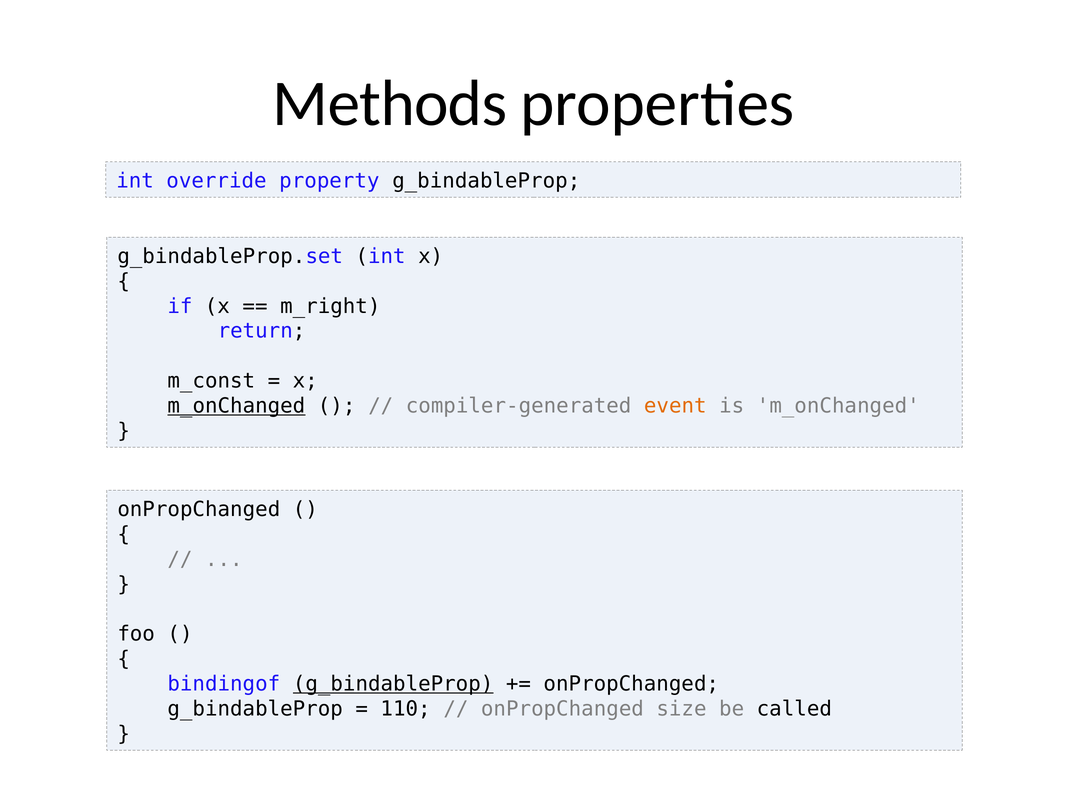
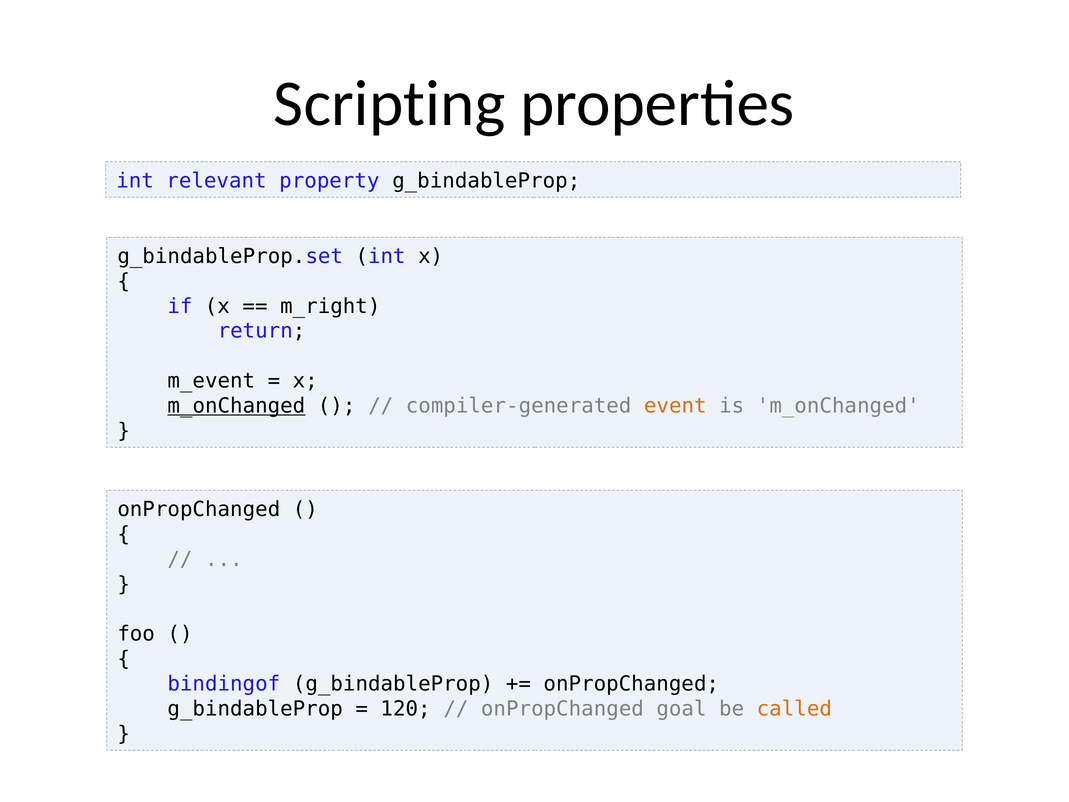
Methods: Methods -> Scripting
override: override -> relevant
m_const: m_const -> m_event
g_bindableProp at (393, 684) underline: present -> none
110: 110 -> 120
size: size -> goal
called colour: black -> orange
